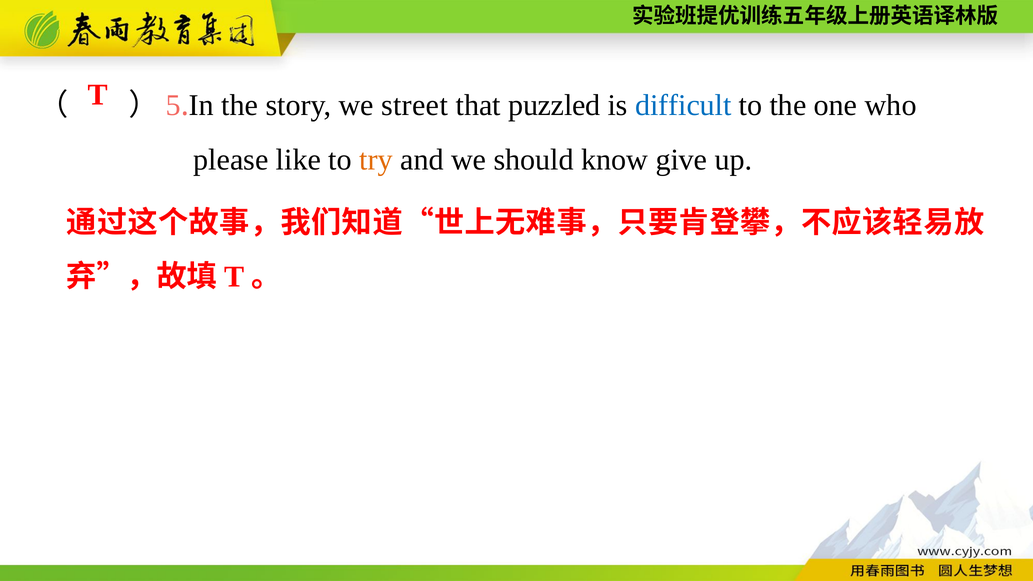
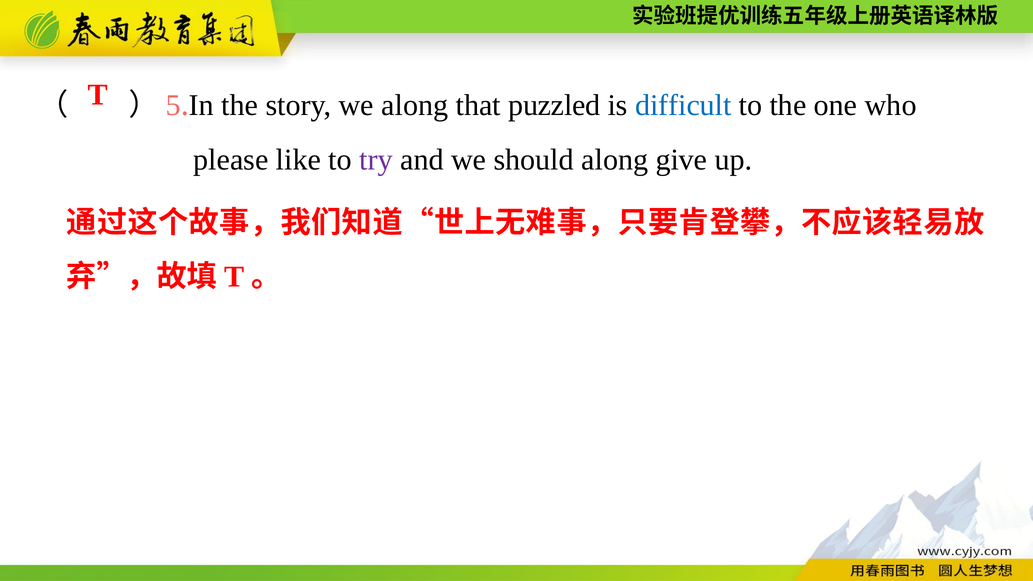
we street: street -> along
try colour: orange -> purple
should know: know -> along
